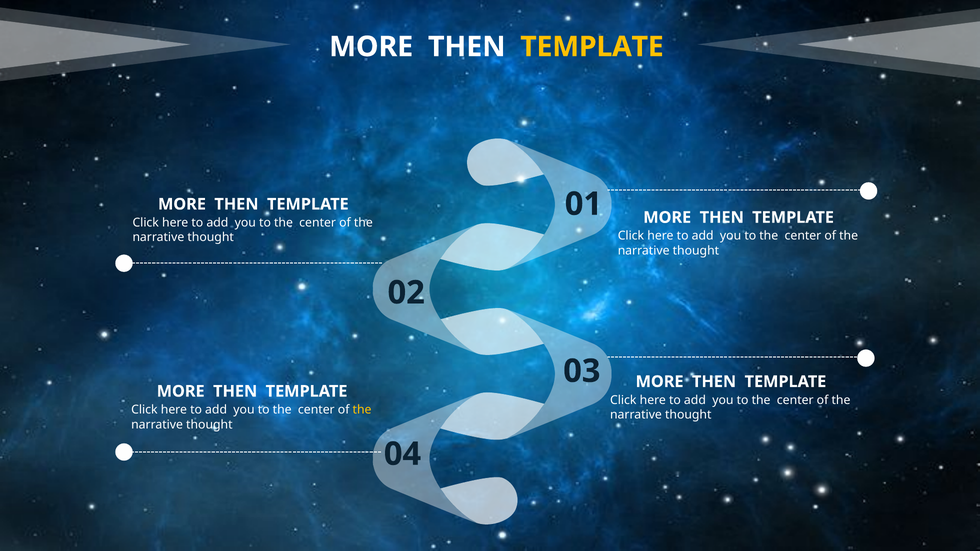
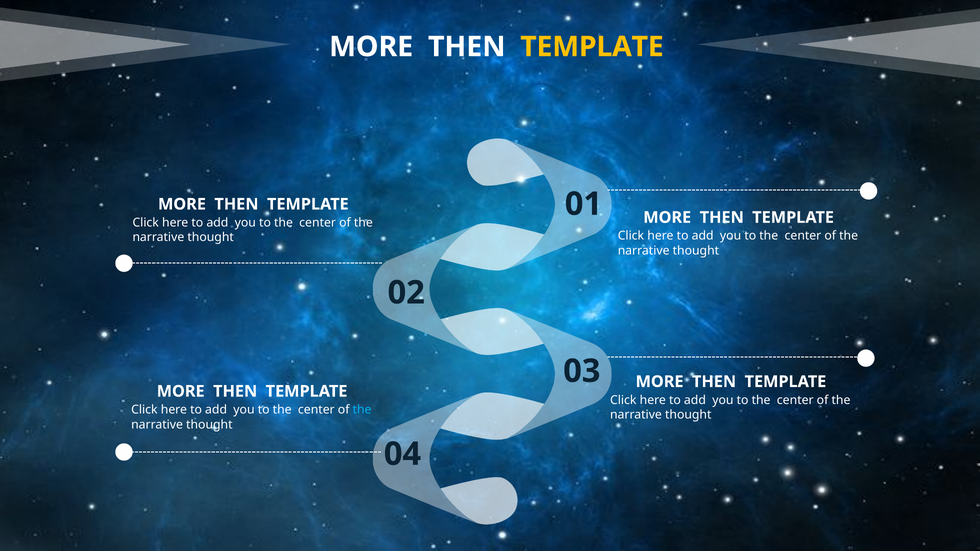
the at (362, 410) colour: yellow -> light blue
